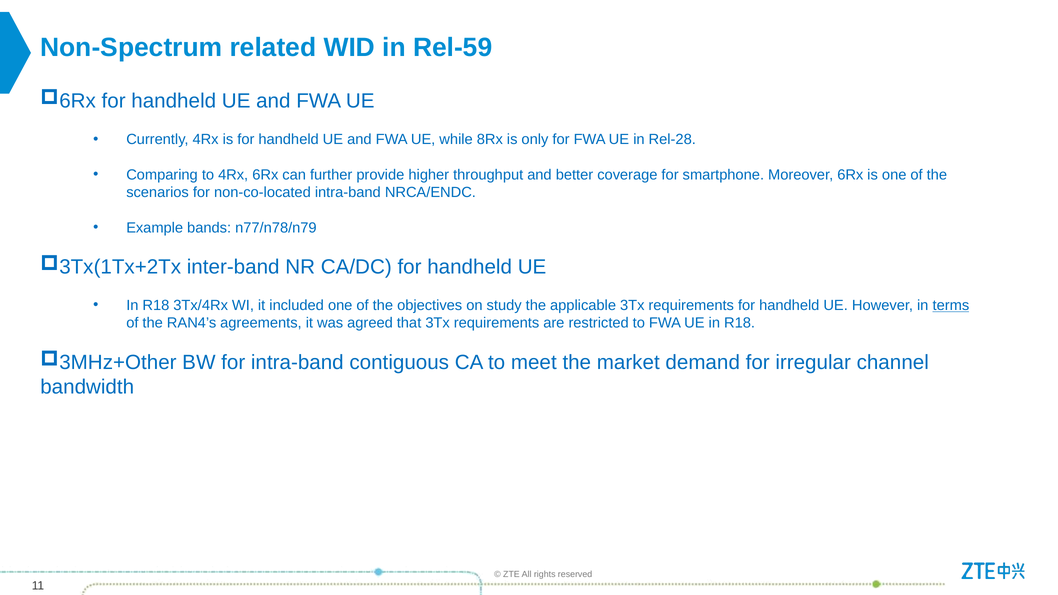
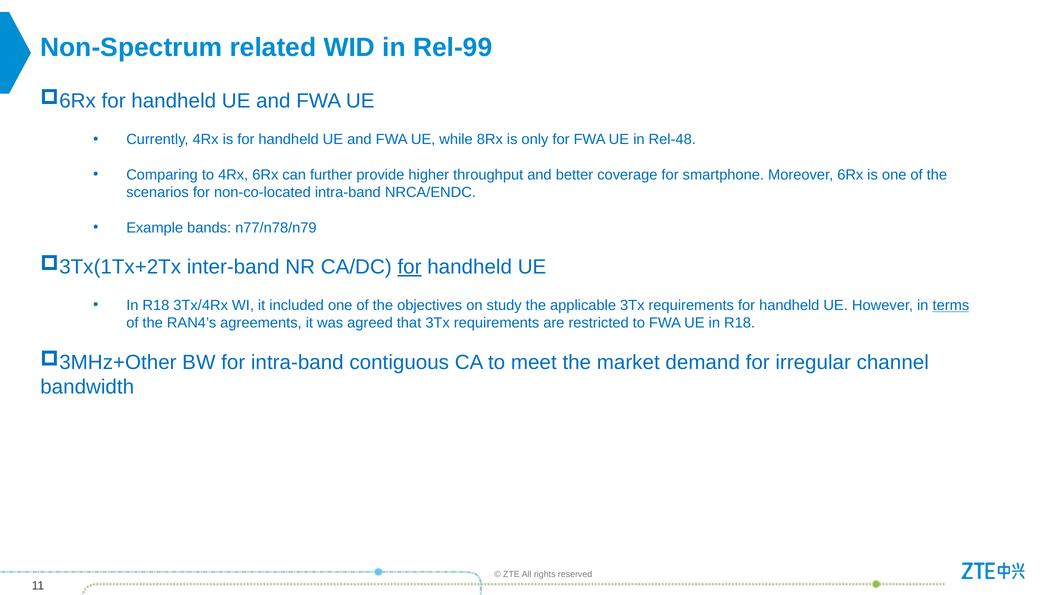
Rel-59: Rel-59 -> Rel-99
Rel-28: Rel-28 -> Rel-48
for at (410, 267) underline: none -> present
